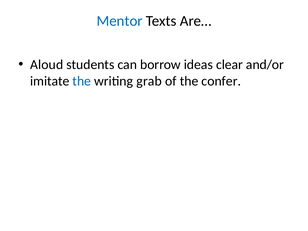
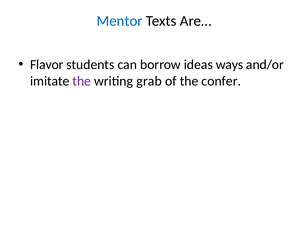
Aloud: Aloud -> Flavor
clear: clear -> ways
the at (82, 81) colour: blue -> purple
